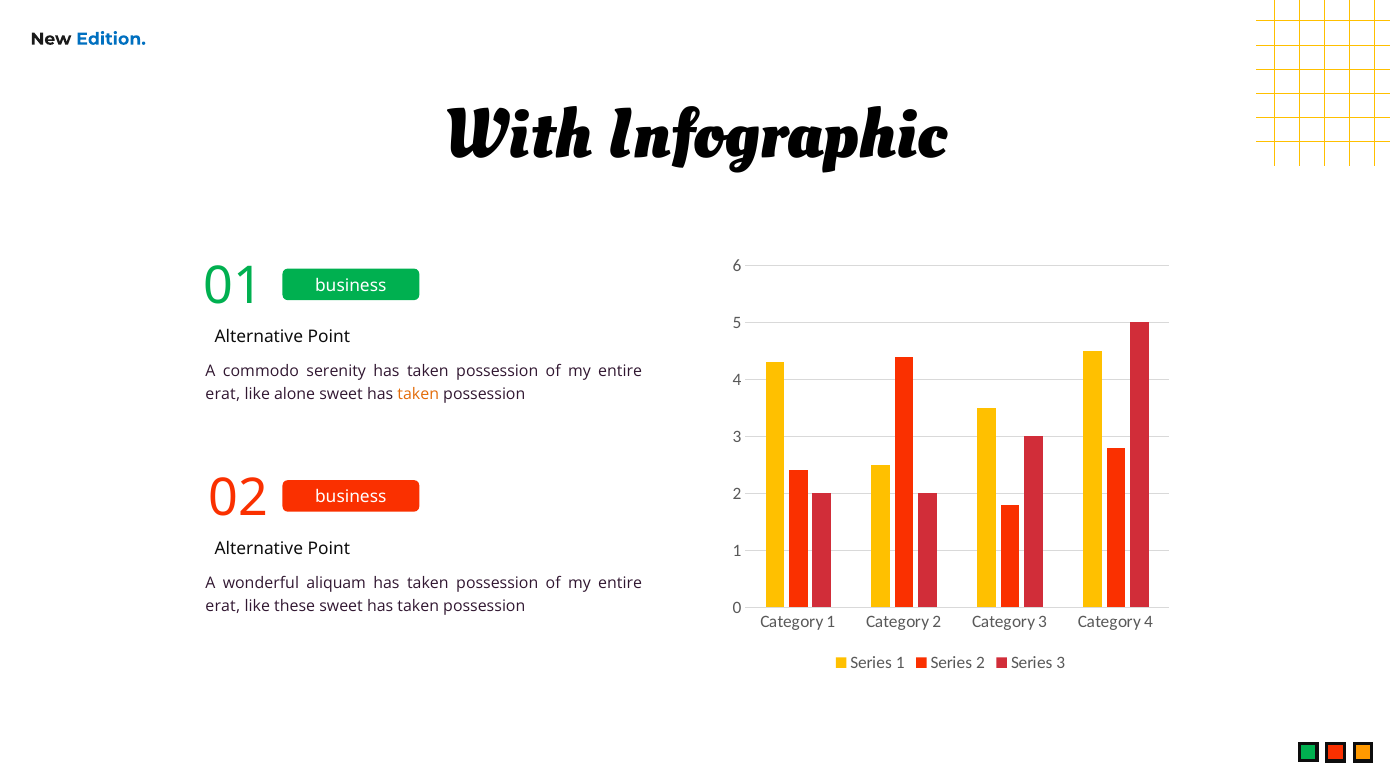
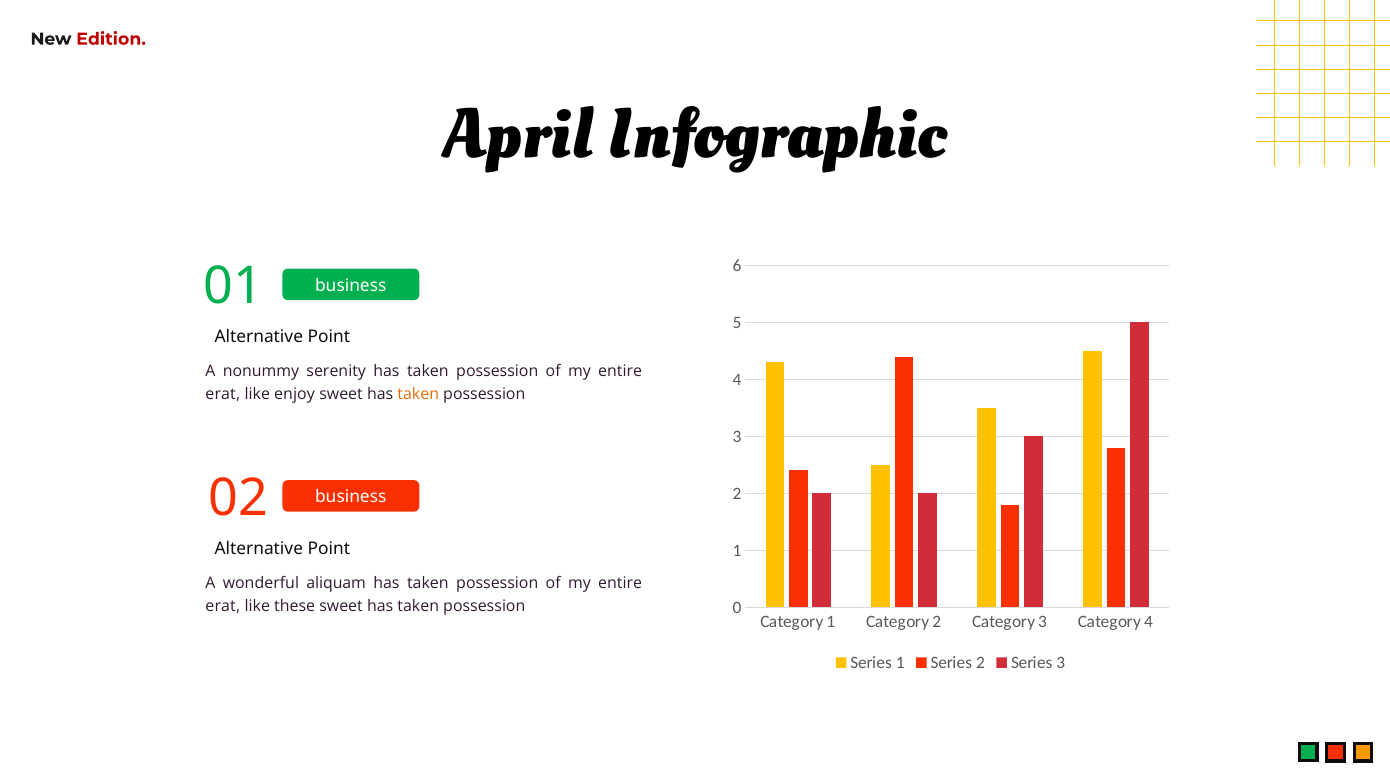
Edition colour: blue -> red
With: With -> April
commodo: commodo -> nonummy
alone: alone -> enjoy
